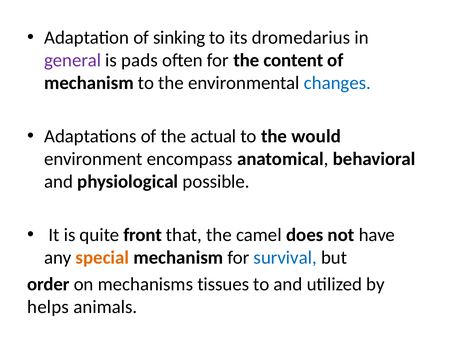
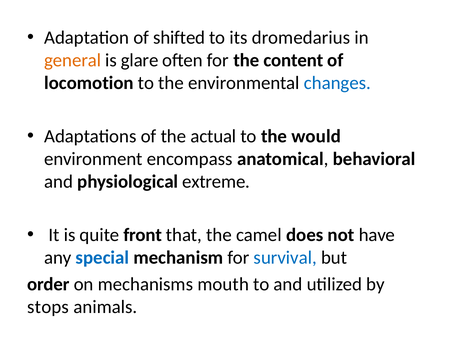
sinking: sinking -> shifted
general colour: purple -> orange
pads: pads -> glare
mechanism at (89, 83): mechanism -> locomotion
possible: possible -> extreme
special colour: orange -> blue
tissues: tissues -> mouth
helps: helps -> stops
